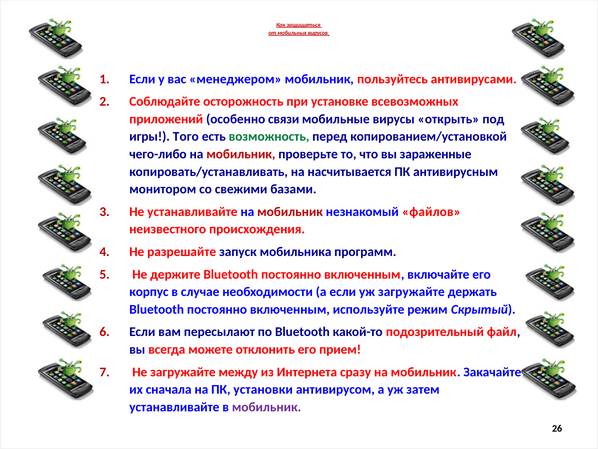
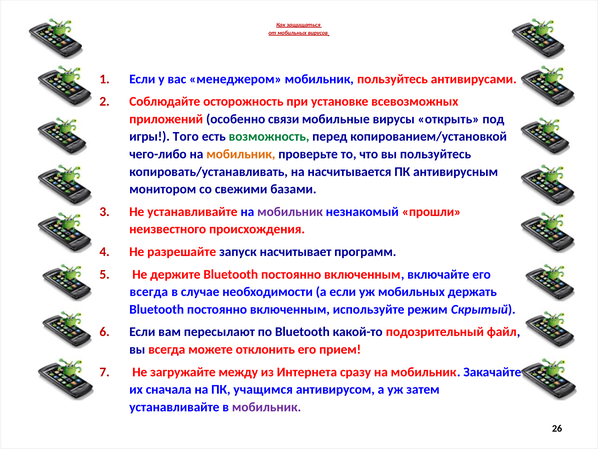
мобильник at (241, 154) colour: red -> orange
вы зараженные: зараженные -> пользуйтесь
мобильник at (290, 211) colour: red -> purple
файлов: файлов -> прошли
мобильника: мобильника -> насчитывает
корпус at (149, 292): корпус -> всегда
уж загружайте: загружайте -> мобильных
установки: установки -> учащимся
